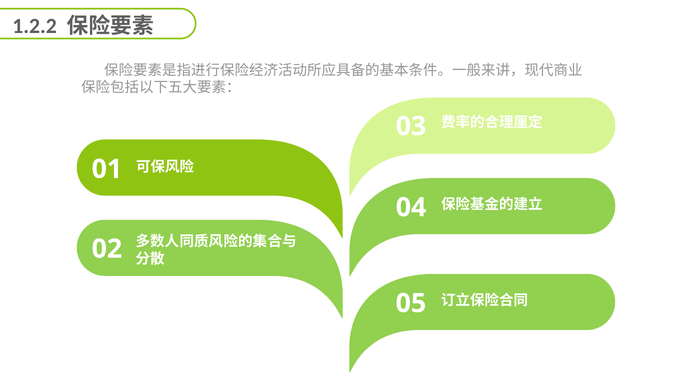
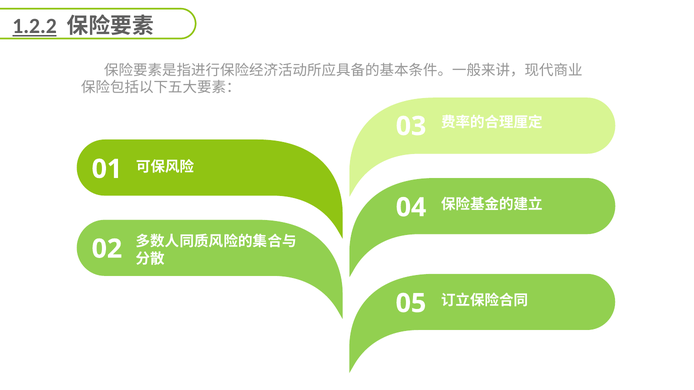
1.2.2 underline: none -> present
